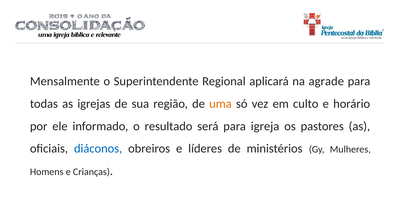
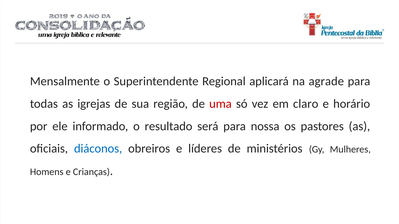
uma colour: orange -> red
culto: culto -> claro
igreja: igreja -> nossa
